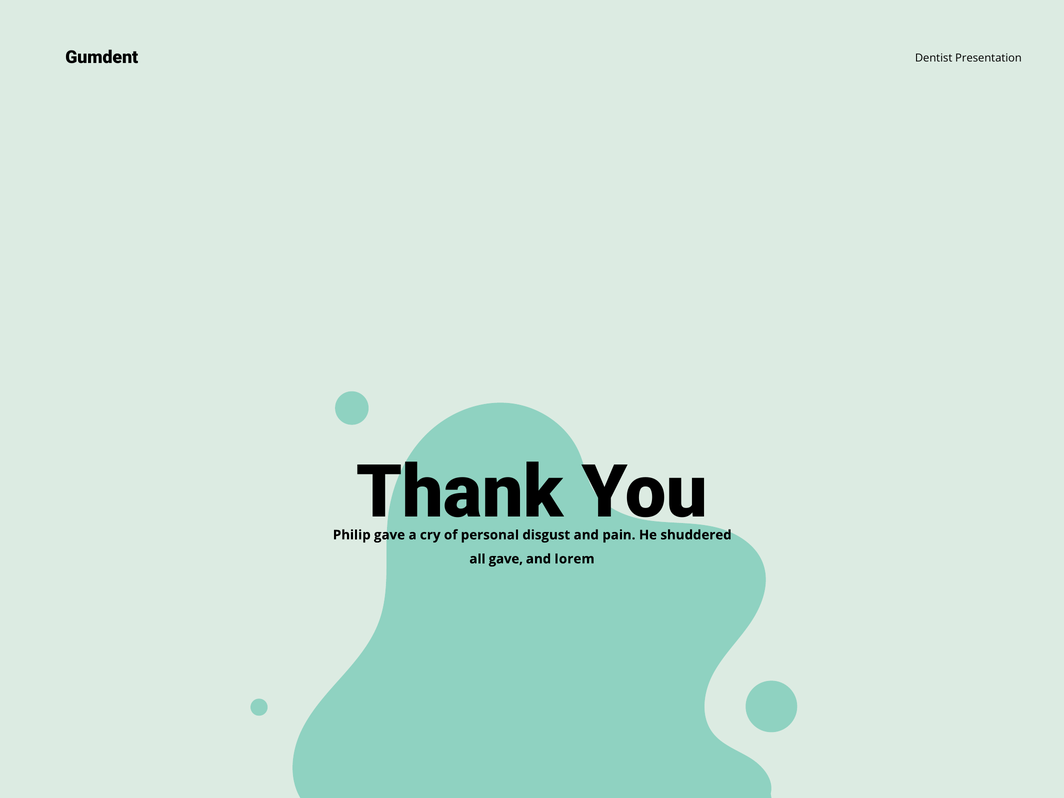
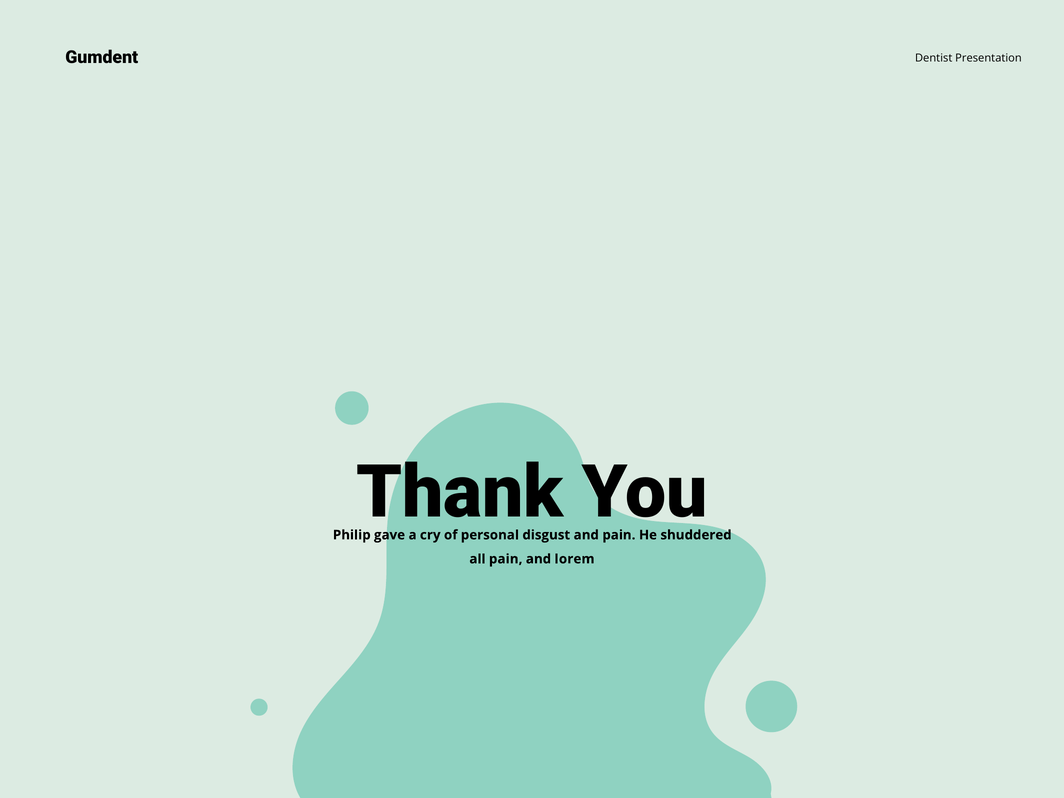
all gave: gave -> pain
